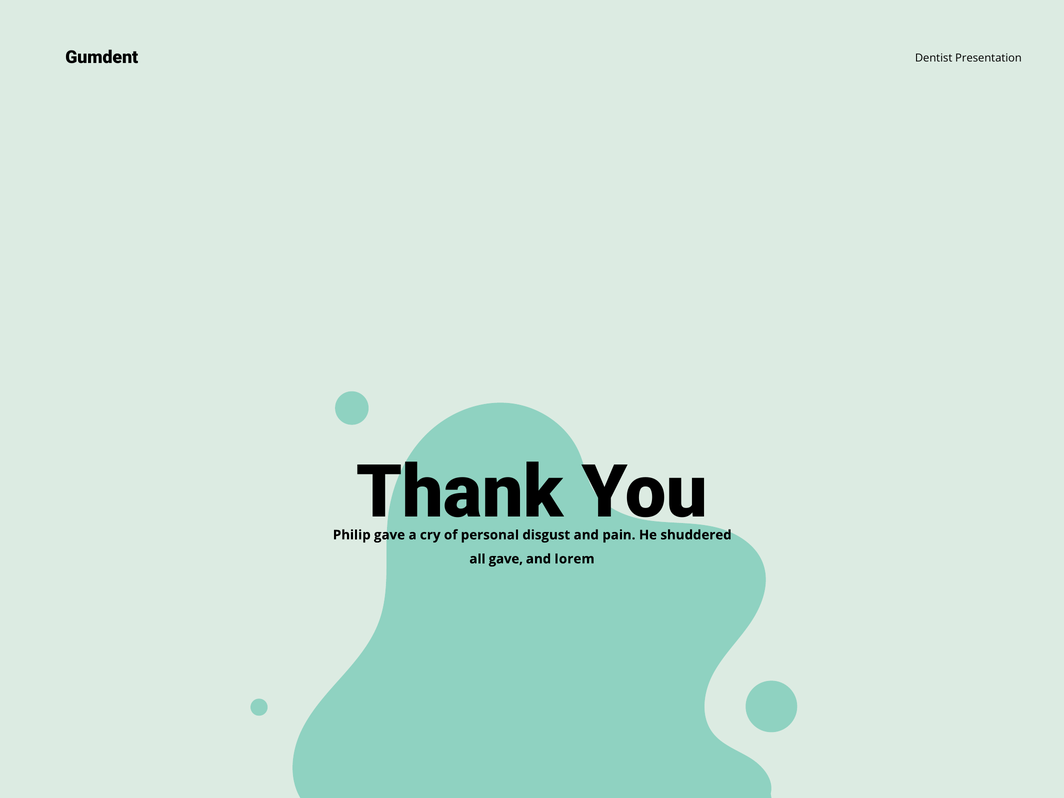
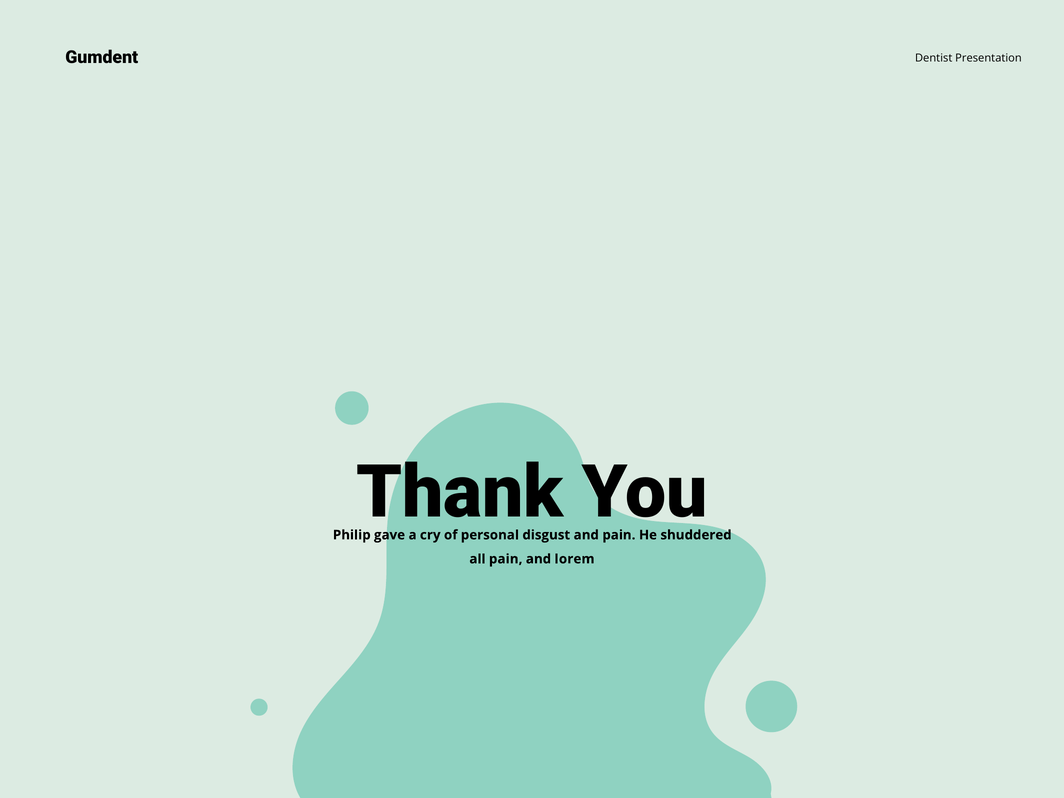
all gave: gave -> pain
